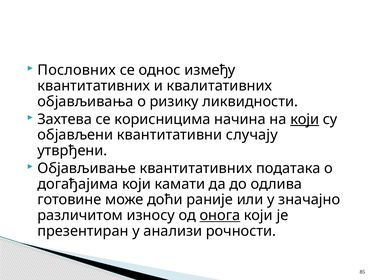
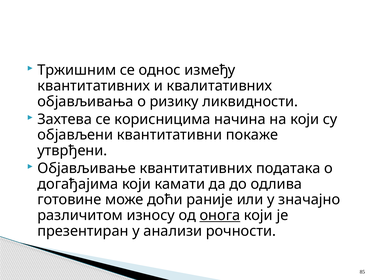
Пословних: Пословних -> Тржишним
који at (305, 119) underline: present -> none
случају: случају -> покаже
